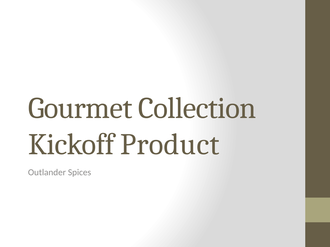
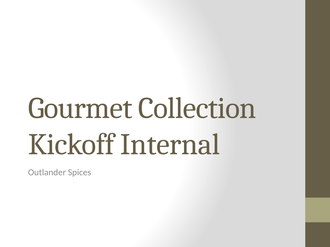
Product: Product -> Internal
